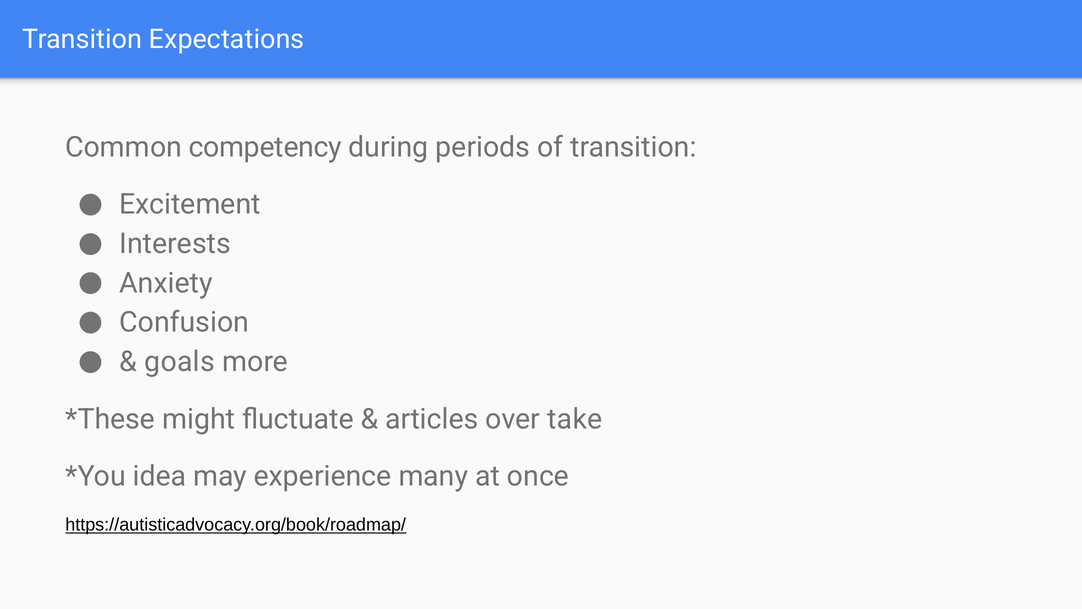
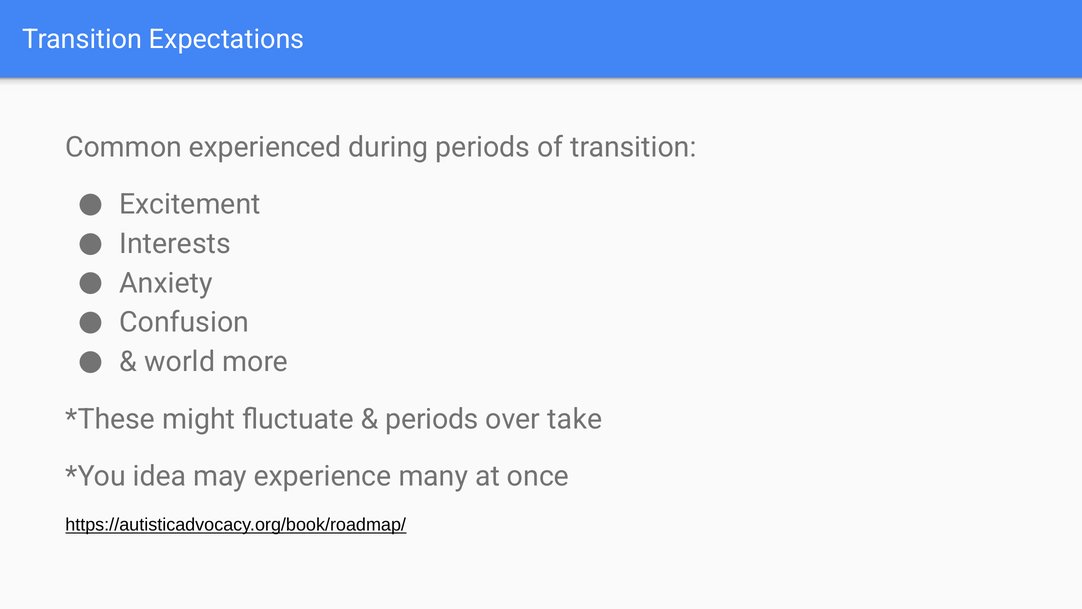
competency: competency -> experienced
goals: goals -> world
articles at (432, 419): articles -> periods
